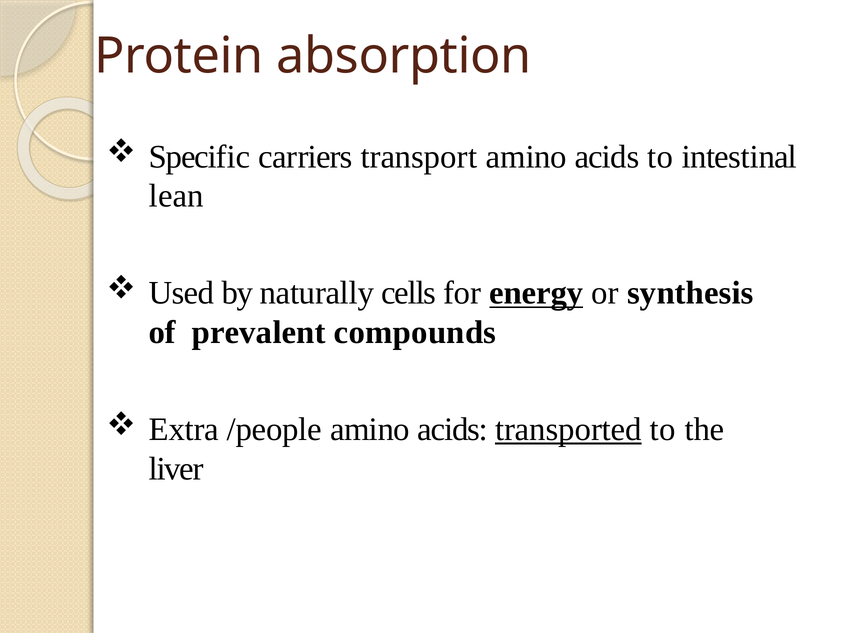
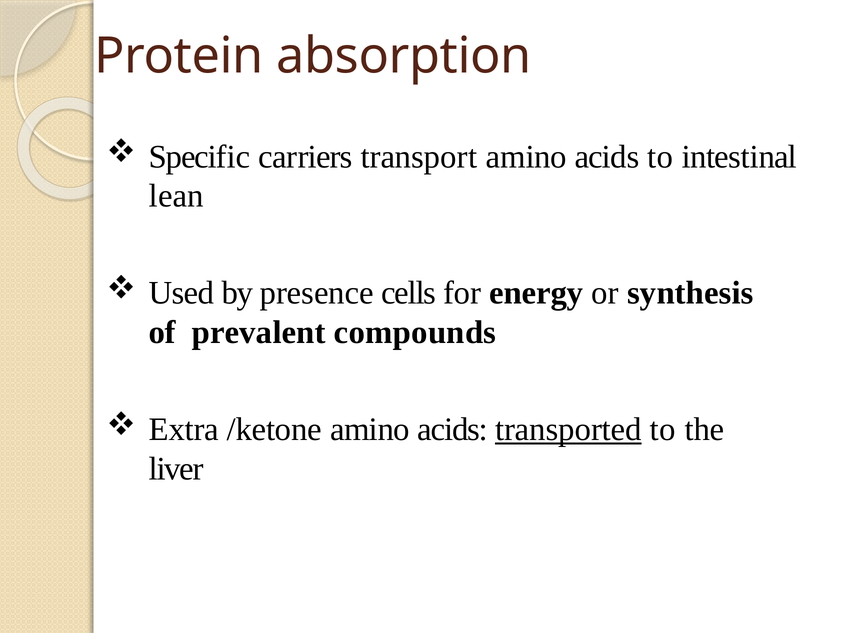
naturally: naturally -> presence
energy underline: present -> none
/people: /people -> /ketone
